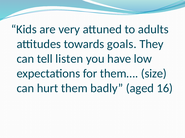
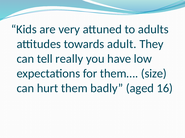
goals: goals -> adult
listen: listen -> really
